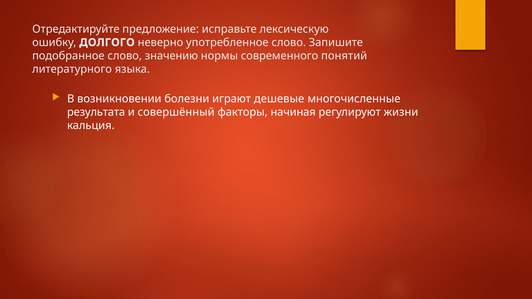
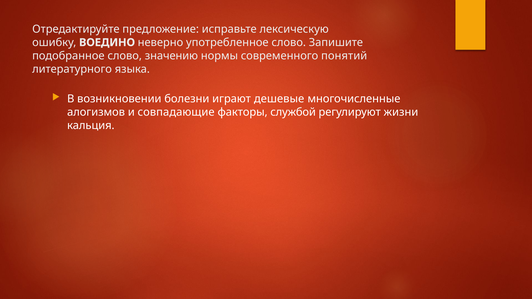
ДОЛГОГО: ДОЛГОГО -> ВОЕДИНО
результата: результата -> алогизмов
совершённый: совершённый -> совпадающие
начиная: начиная -> службой
